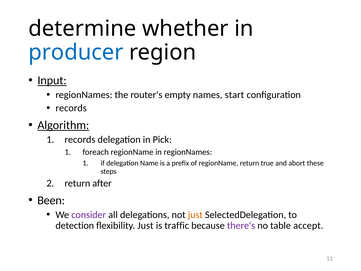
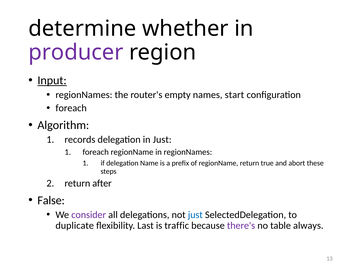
producer colour: blue -> purple
records at (71, 108): records -> foreach
Algorithm underline: present -> none
in Pick: Pick -> Just
Been: Been -> False
just at (195, 215) colour: orange -> blue
detection: detection -> duplicate
flexibility Just: Just -> Last
accept: accept -> always
